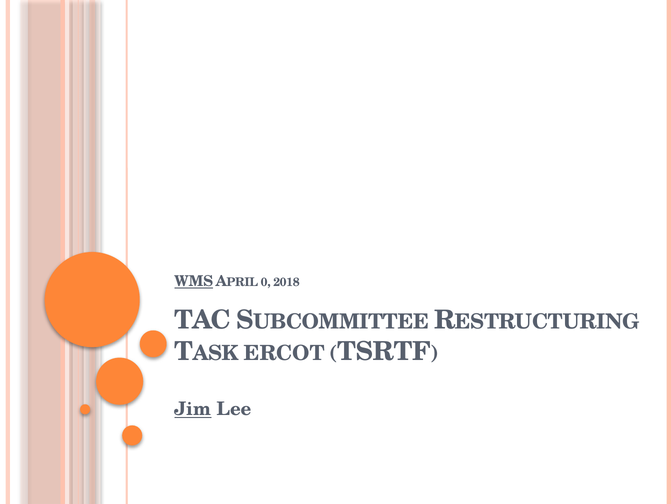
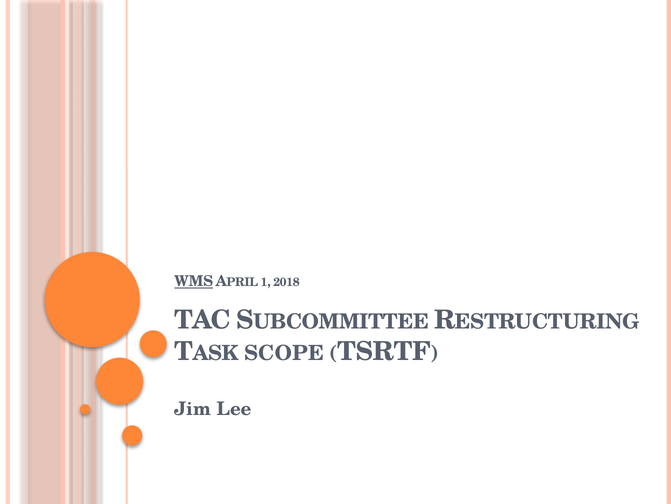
0: 0 -> 1
ERCOT: ERCOT -> SCOPE
Jim underline: present -> none
